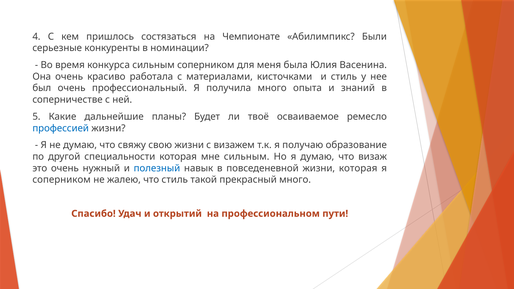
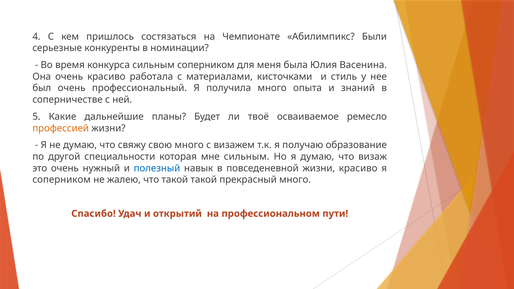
профессией colour: blue -> orange
свою жизни: жизни -> много
жизни которая: которая -> красиво
что стиль: стиль -> такой
